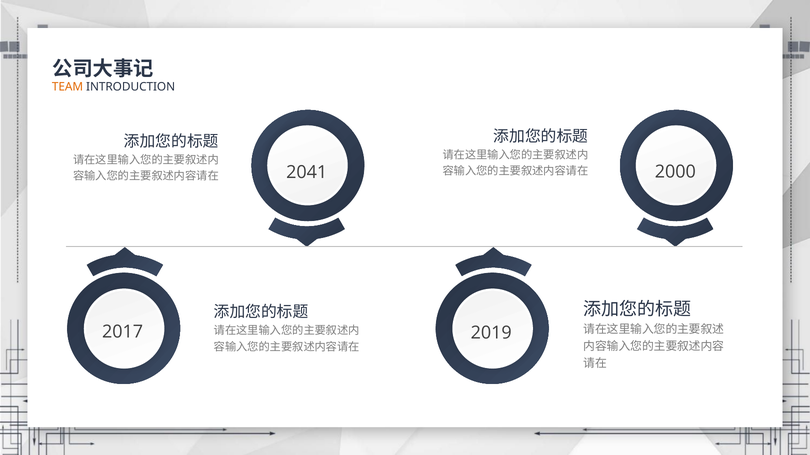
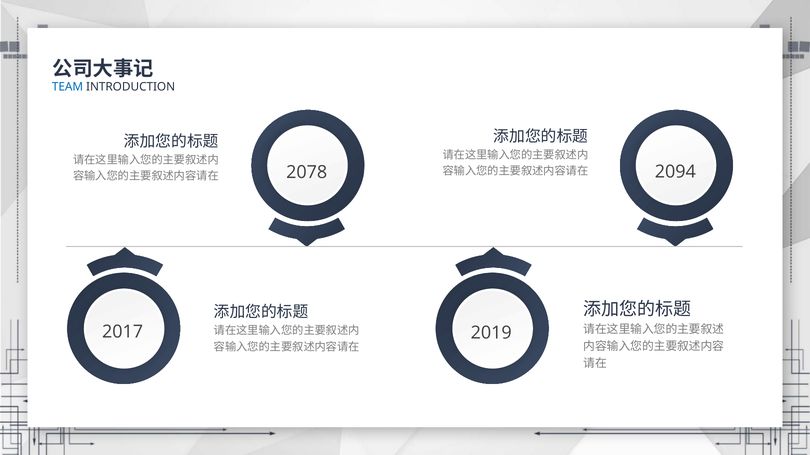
TEAM colour: orange -> blue
2000: 2000 -> 2094
2041: 2041 -> 2078
